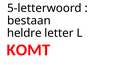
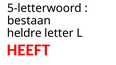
KOMT: KOMT -> HEEFT
